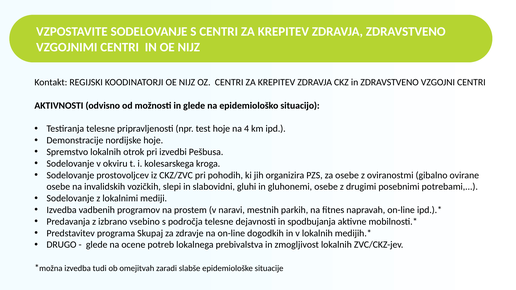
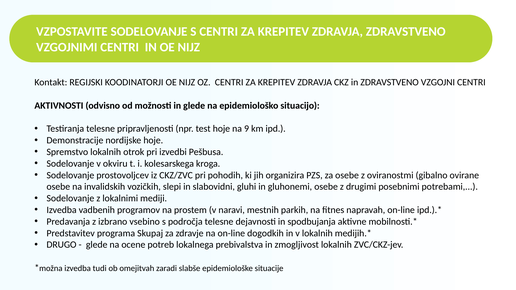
4: 4 -> 9
